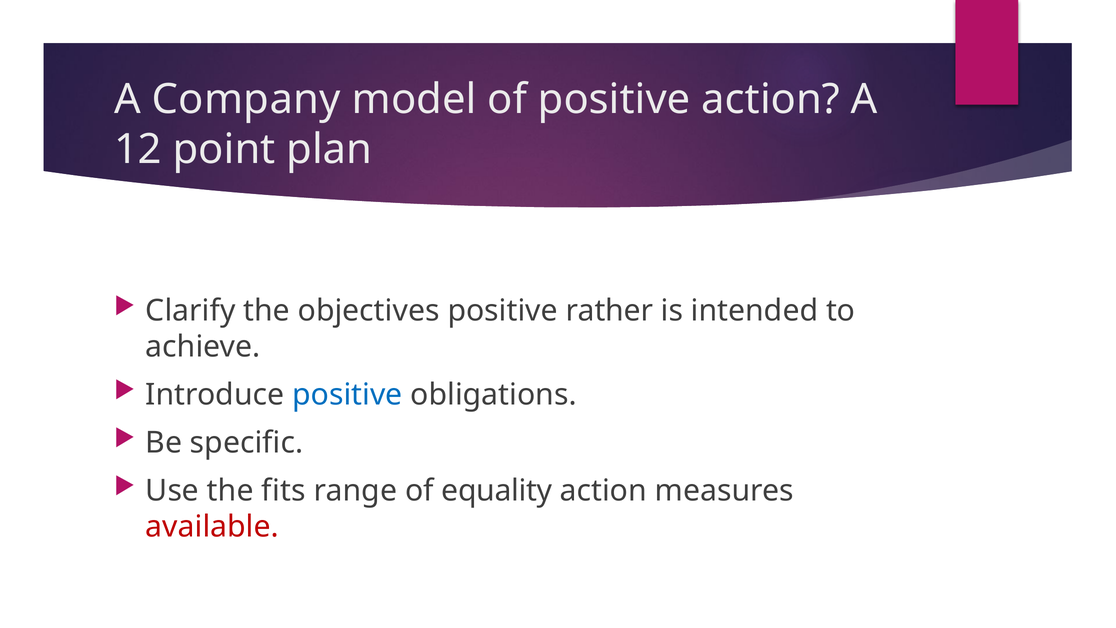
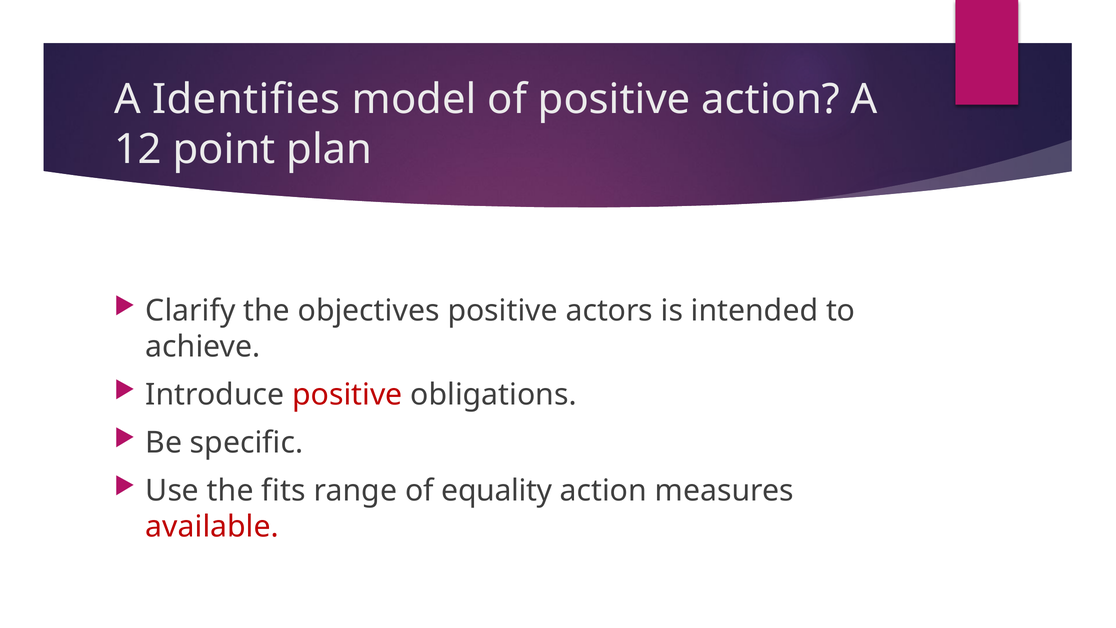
Company: Company -> Identifies
rather: rather -> actors
positive at (347, 395) colour: blue -> red
